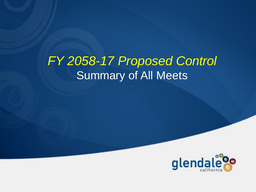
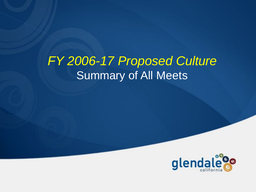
2058-17: 2058-17 -> 2006-17
Control: Control -> Culture
